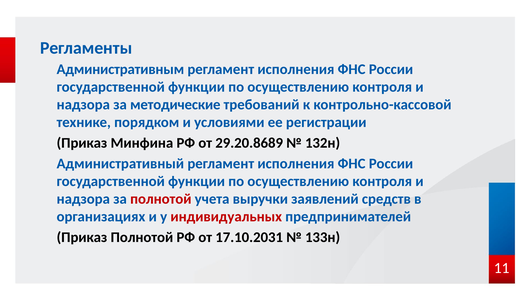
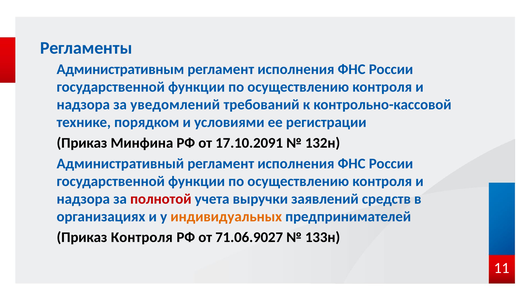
методические: методические -> уведомлений
29.20.8689: 29.20.8689 -> 17.10.2091
индивидуальных colour: red -> orange
Приказ Полнотой: Полнотой -> Контроля
17.10.2031: 17.10.2031 -> 71.06.9027
